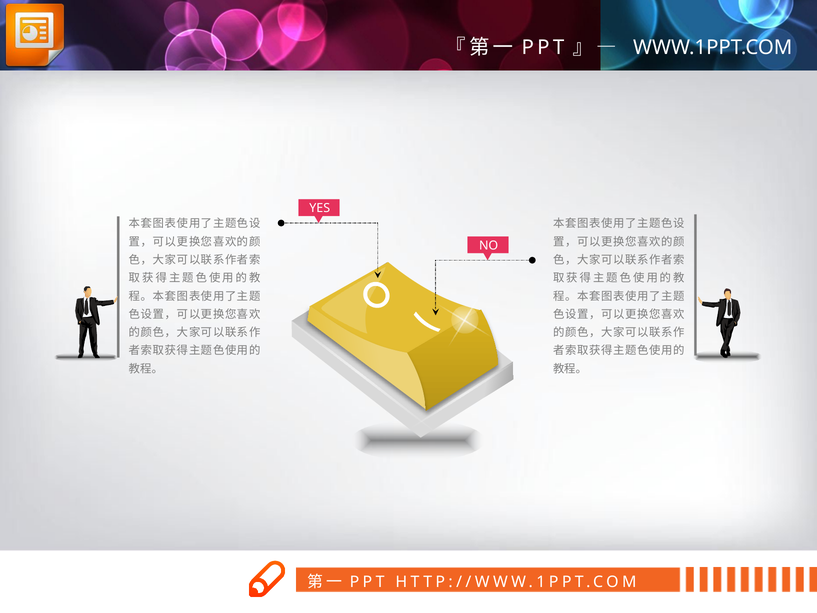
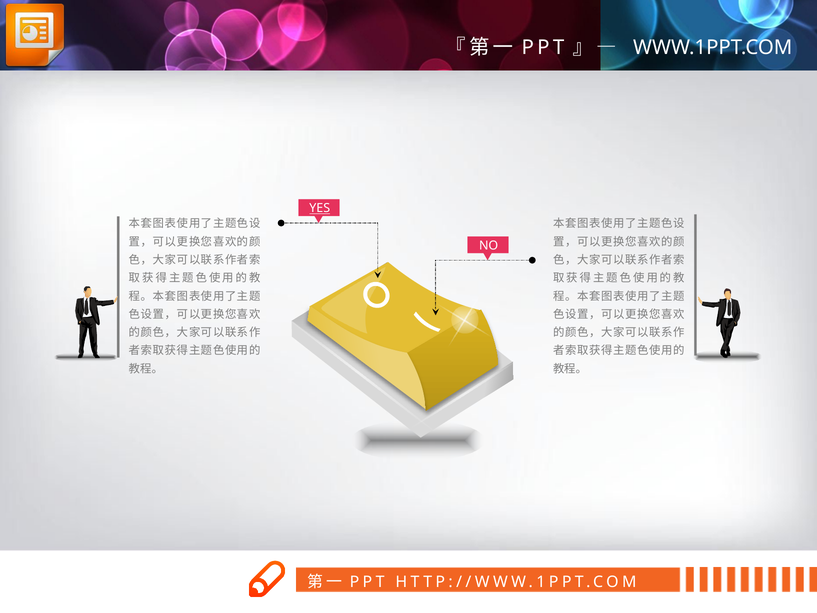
YES underline: none -> present
